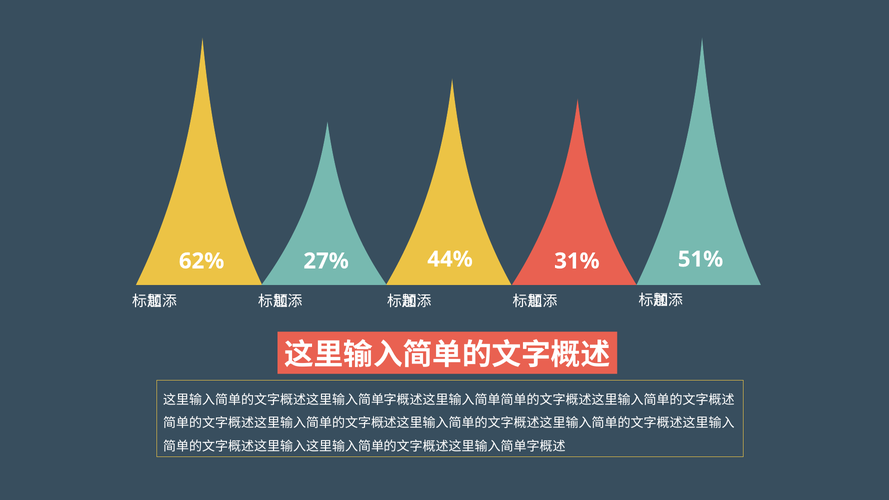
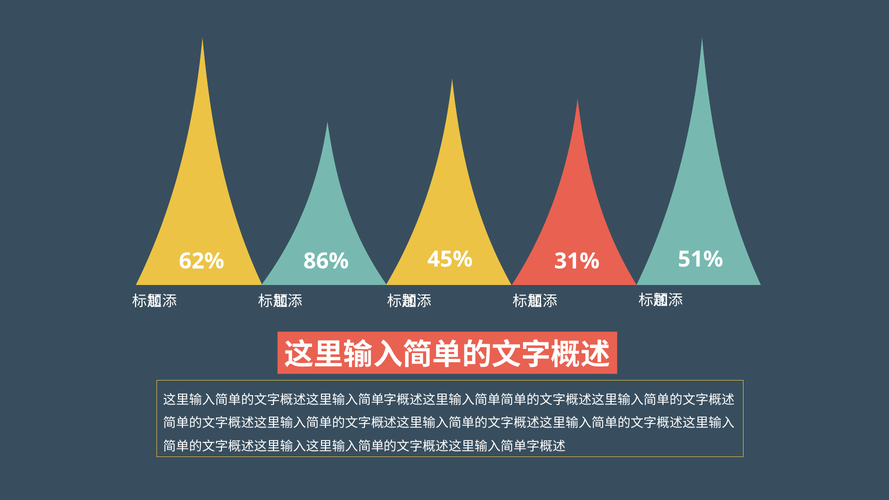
44%: 44% -> 45%
27%: 27% -> 86%
